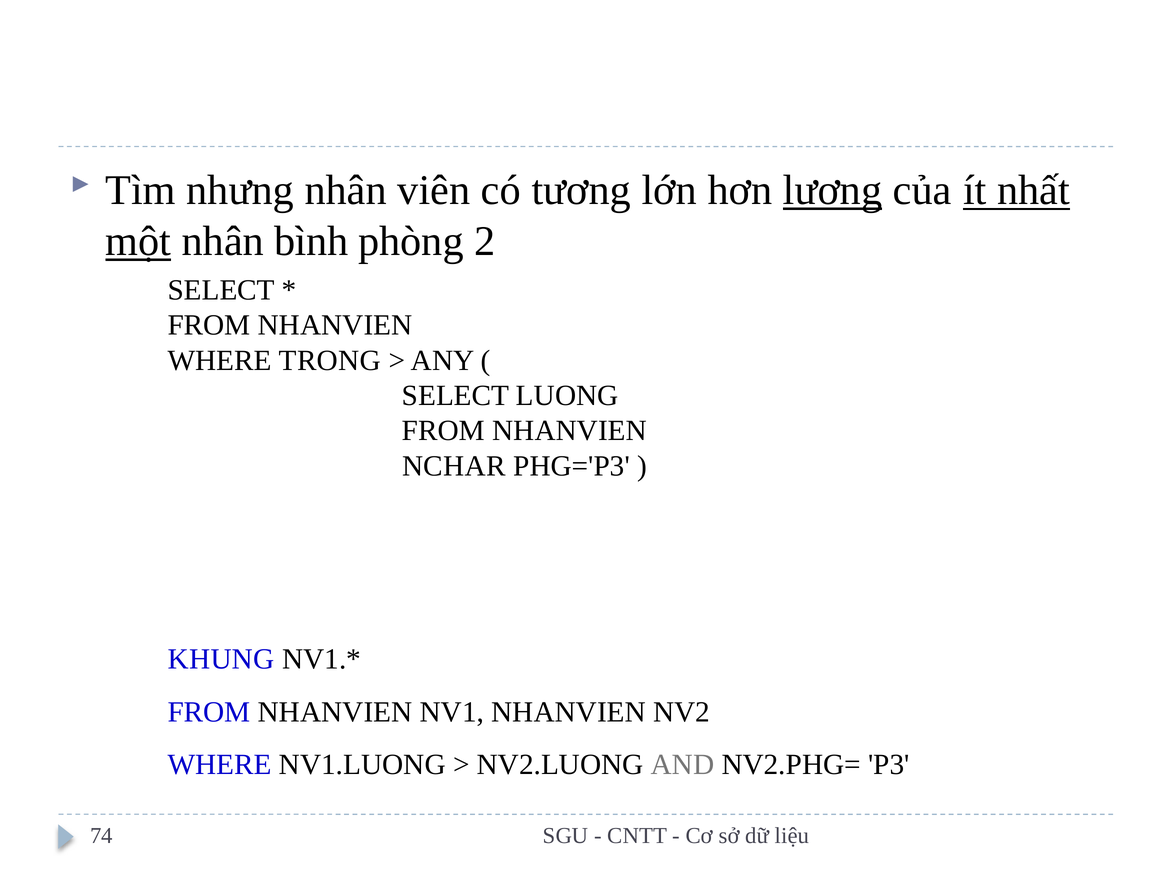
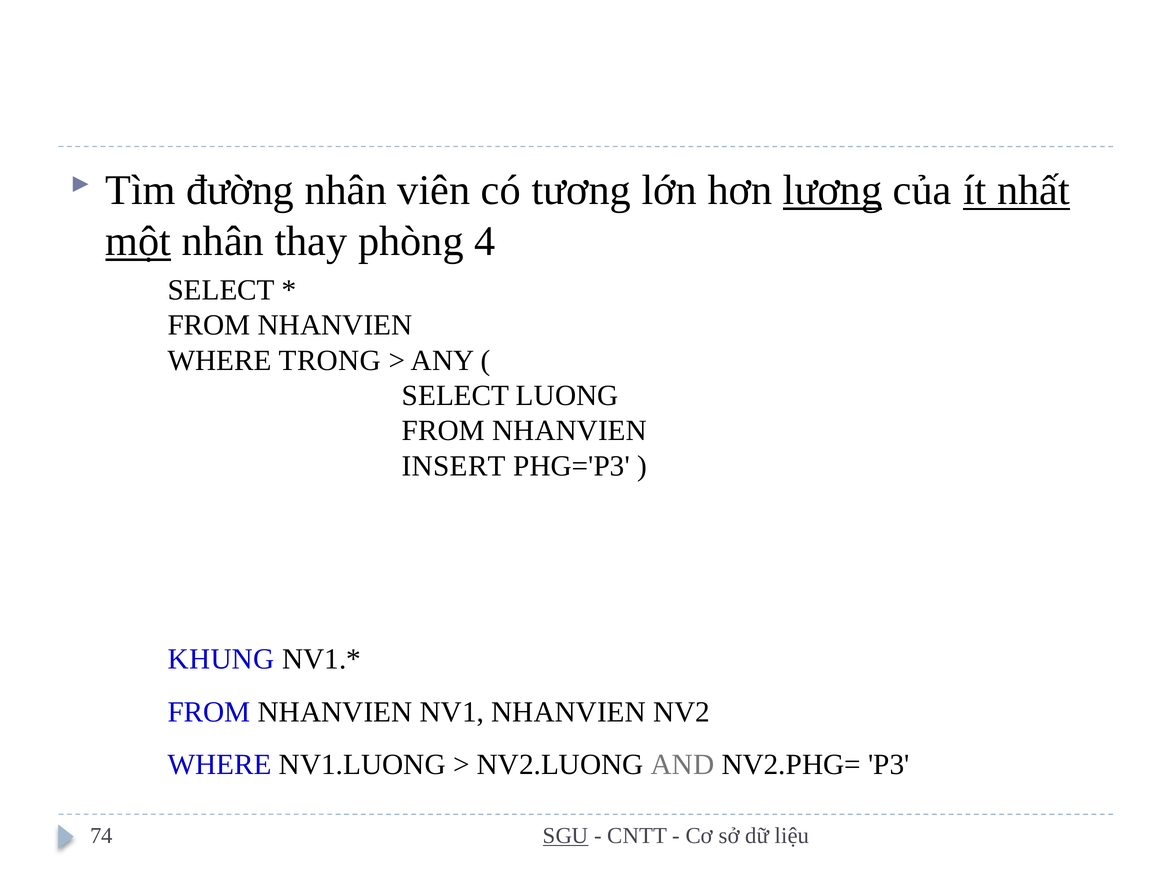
nhưng: nhưng -> đường
bình: bình -> thay
2: 2 -> 4
NCHAR: NCHAR -> INSERT
SGU underline: none -> present
